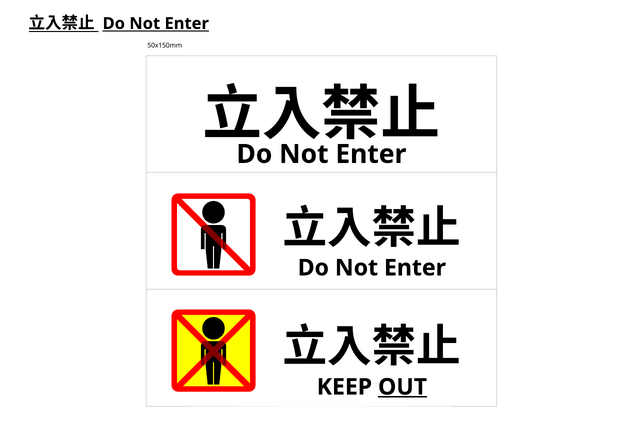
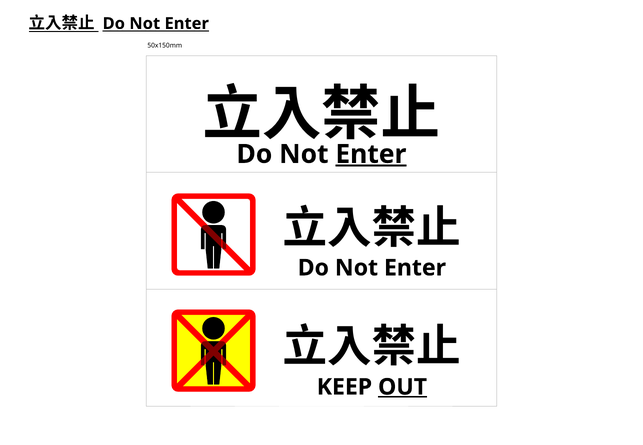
Enter at (371, 154) underline: none -> present
